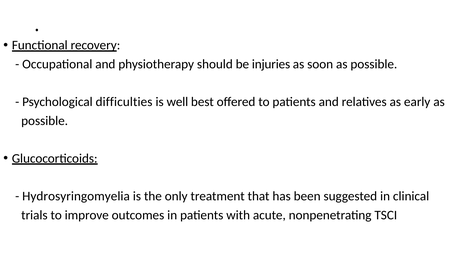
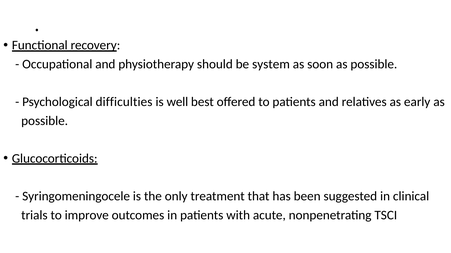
injuries: injuries -> system
Hydrosyringomyelia: Hydrosyringomyelia -> Syringomeningocele
